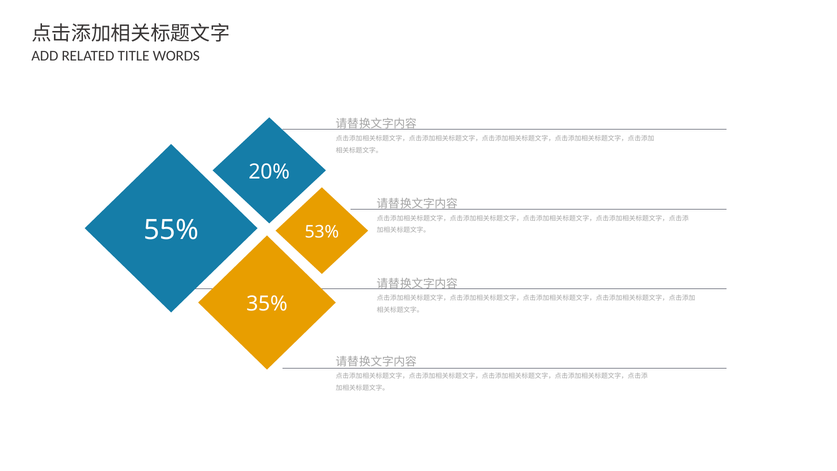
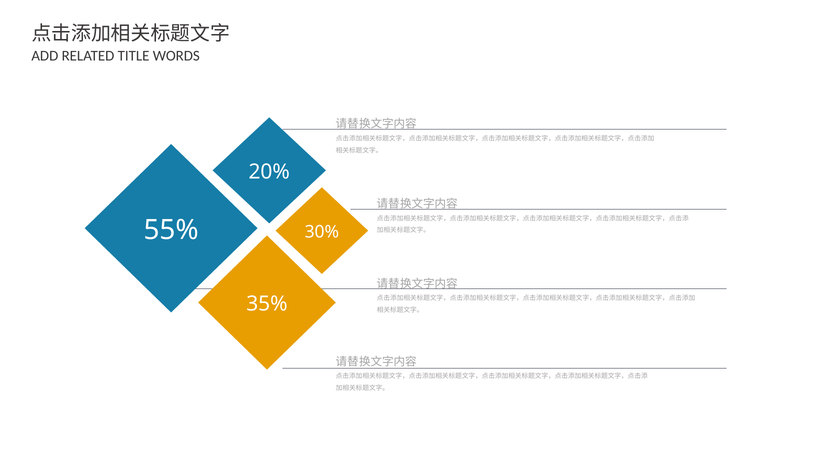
53%: 53% -> 30%
